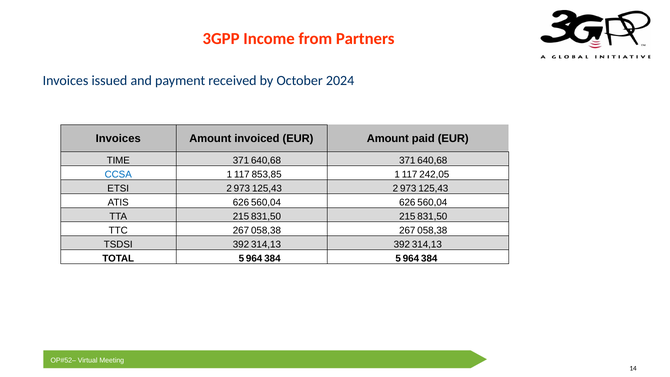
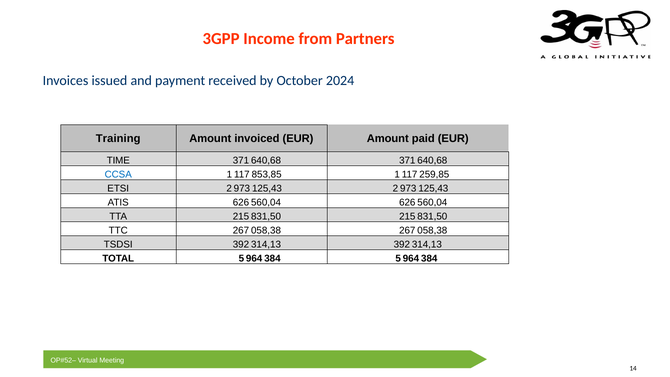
Invoices at (118, 139): Invoices -> Training
242,05: 242,05 -> 259,85
